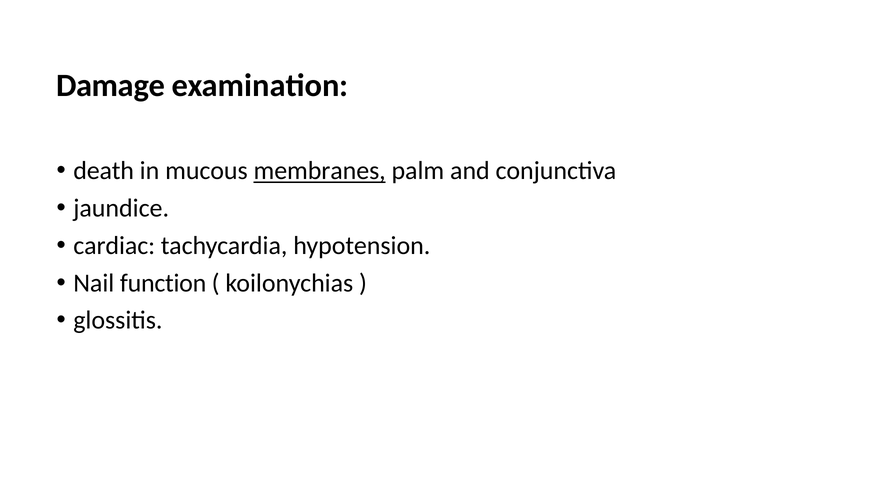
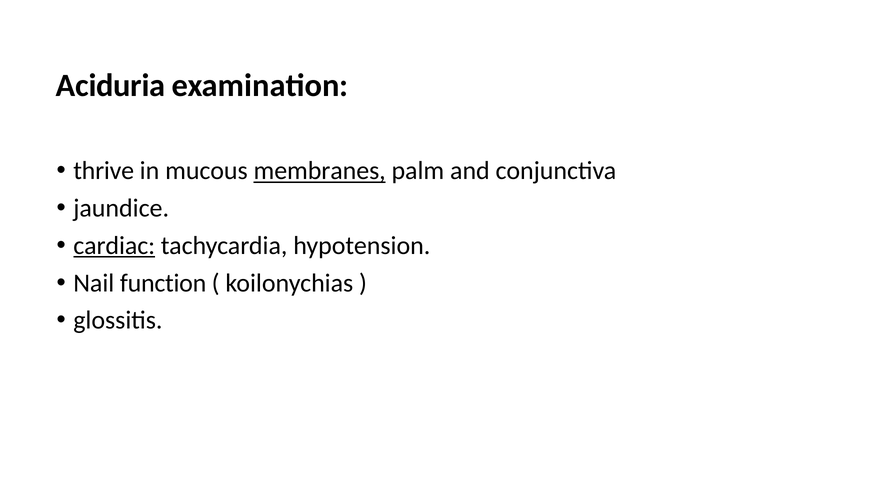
Damage: Damage -> Aciduria
death: death -> thrive
cardiac underline: none -> present
